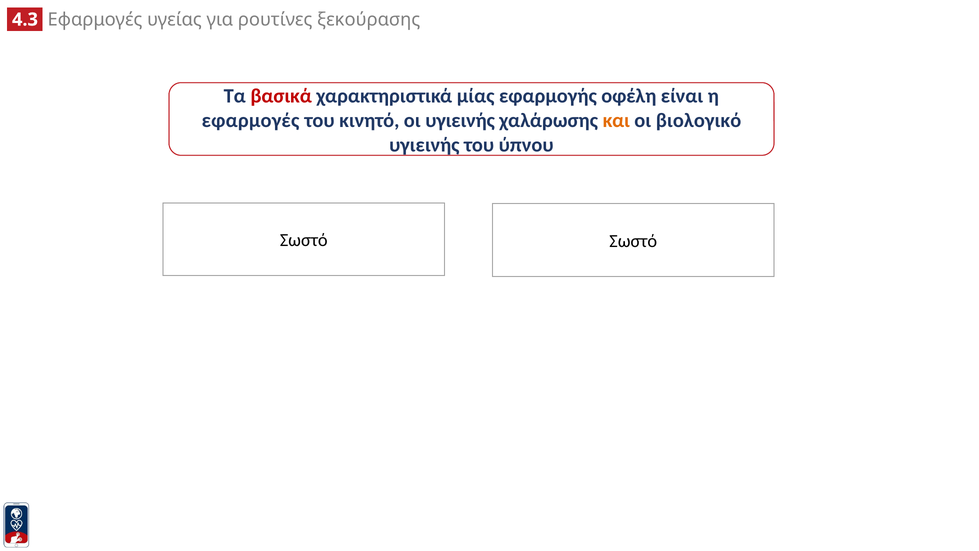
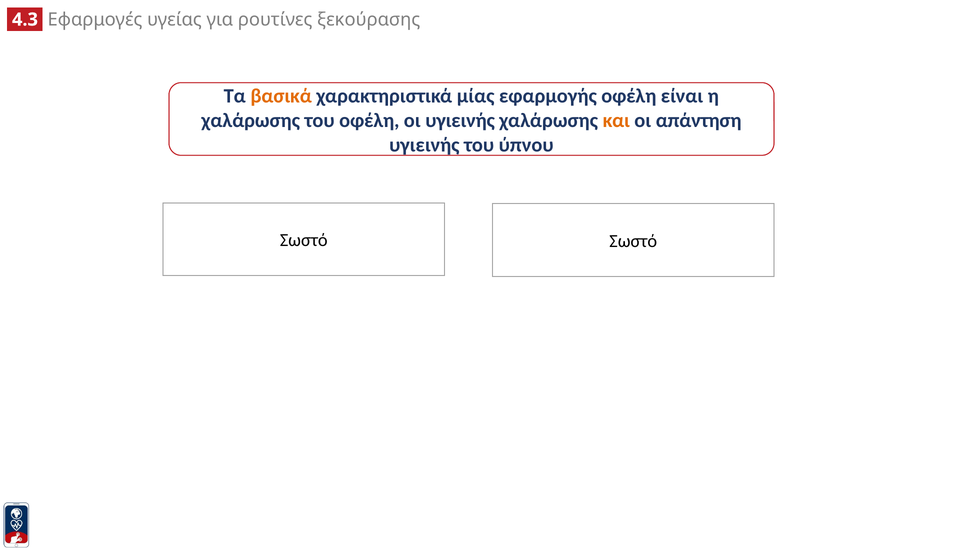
βασικά colour: red -> orange
εφαρμογές at (250, 120): εφαρμογές -> χαλάρωσης
του κινητό: κινητό -> οφέλη
βιολογικό: βιολογικό -> απάντηση
